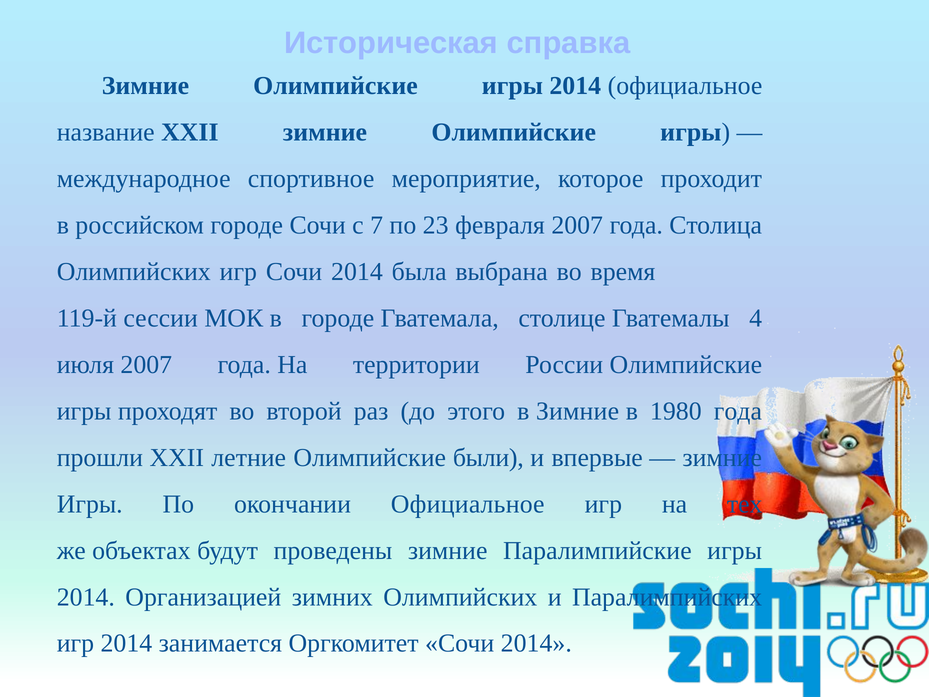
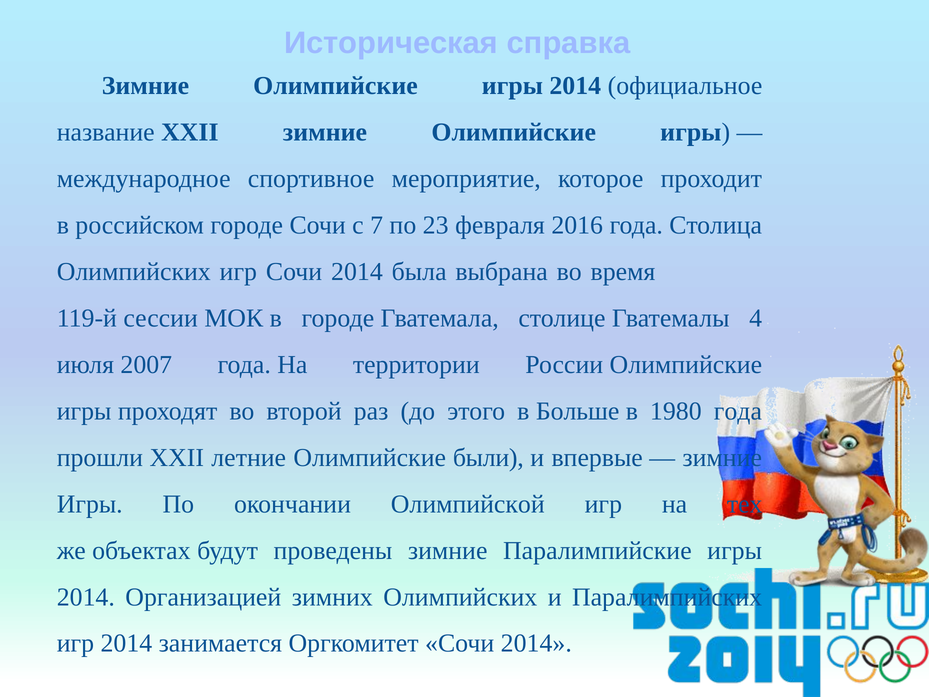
февраля 2007: 2007 -> 2016
в Зимние: Зимние -> Больше
окончании Официальное: Официальное -> Олимпийской
